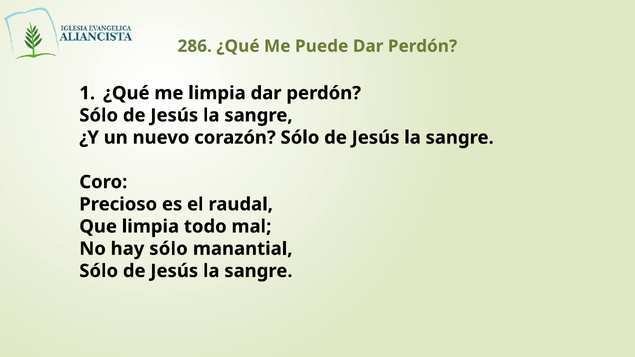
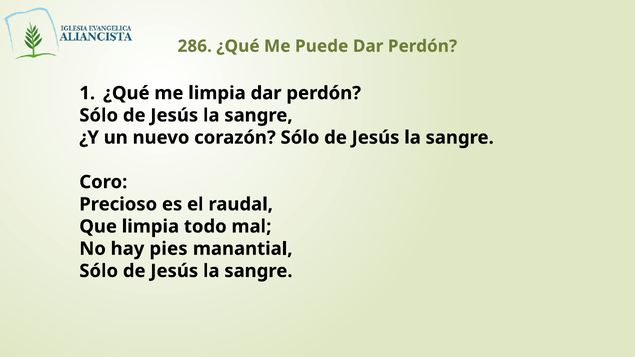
hay sólo: sólo -> pies
